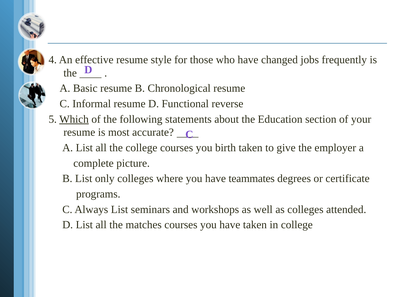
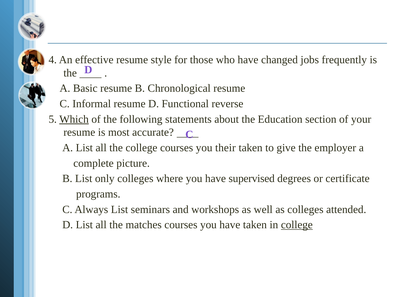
birth: birth -> their
teammates: teammates -> supervised
college at (297, 225) underline: none -> present
